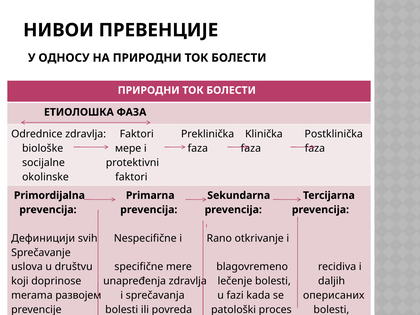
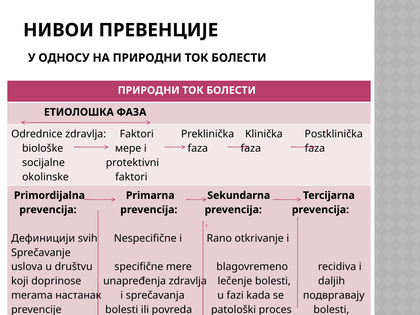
развојем: развојем -> настанак
оперисаних: оперисаних -> подвргавају
